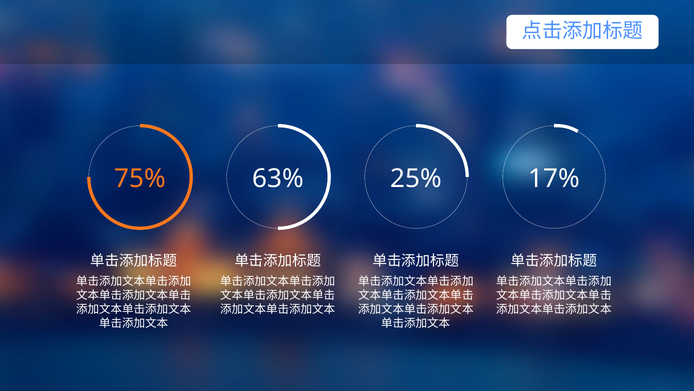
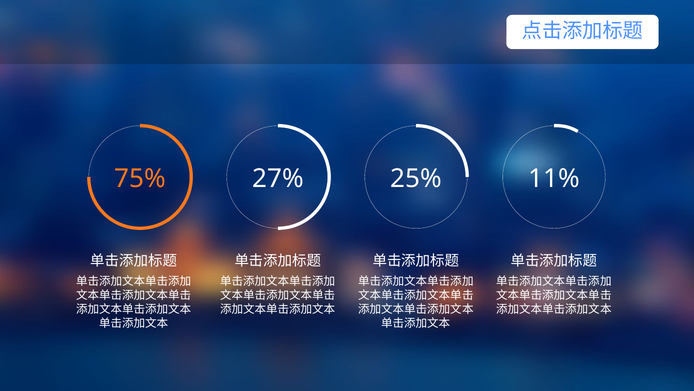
63%: 63% -> 27%
17%: 17% -> 11%
